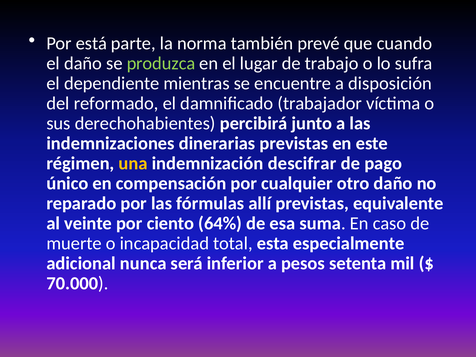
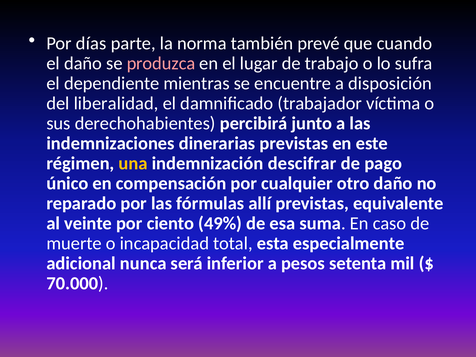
está: está -> días
produzca colour: light green -> pink
reformado: reformado -> liberalidad
64%: 64% -> 49%
